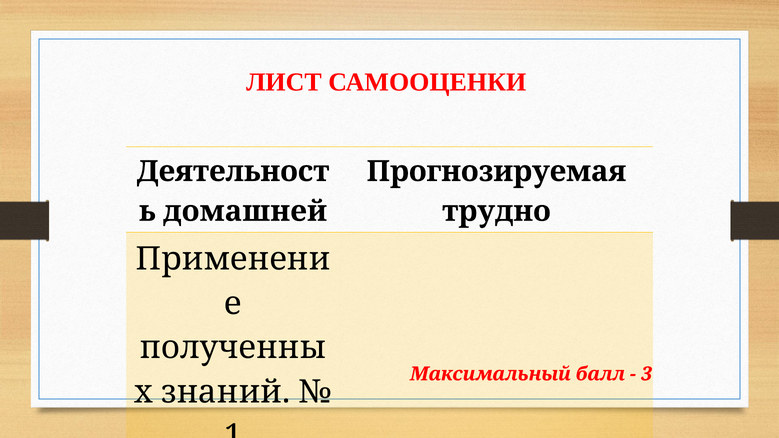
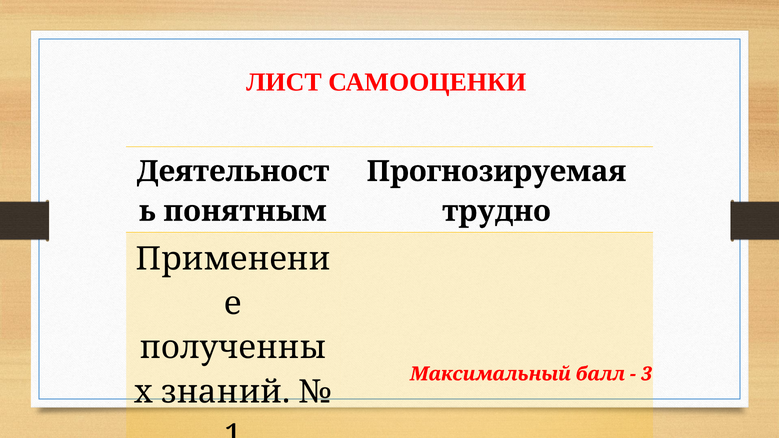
домашней: домашней -> понятным
